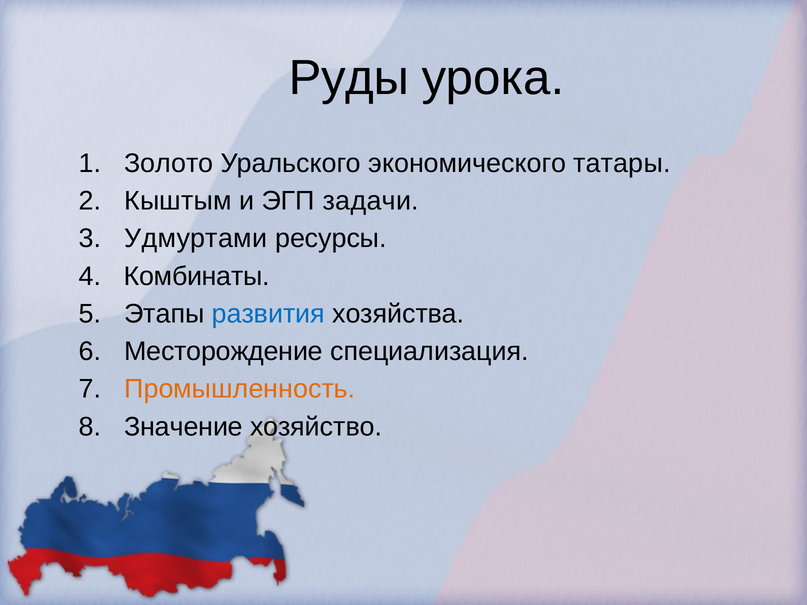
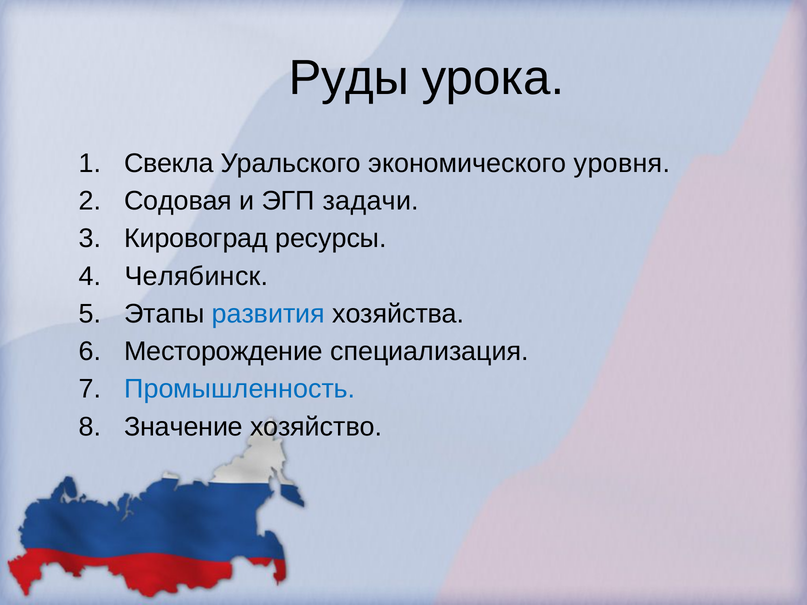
Золото: Золото -> Свекла
татары: татары -> уровня
Кыштым: Кыштым -> Содовая
Удмуртами: Удмуртами -> Кировоград
Комбинаты: Комбинаты -> Челябинск
Промышленность colour: orange -> blue
